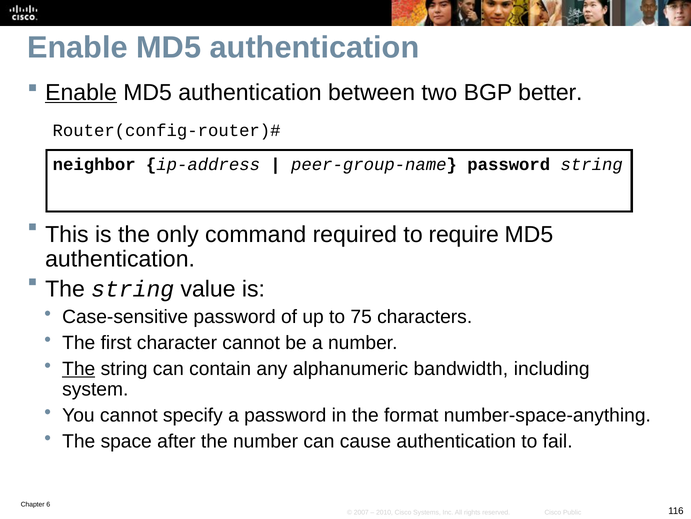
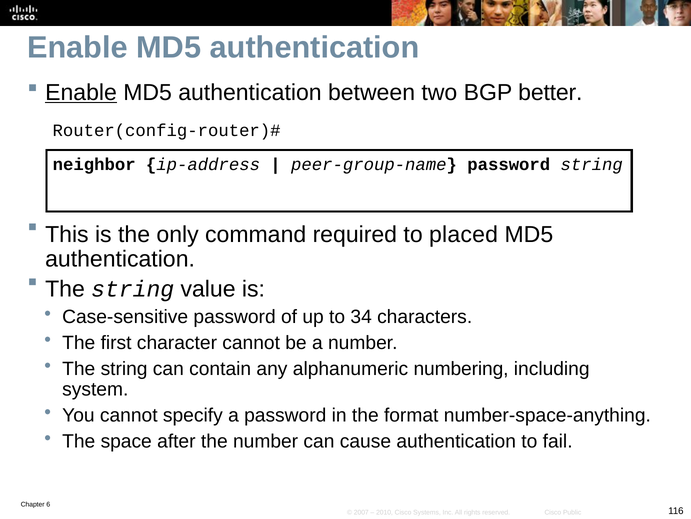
require: require -> placed
75: 75 -> 34
The at (79, 368) underline: present -> none
bandwidth: bandwidth -> numbering
